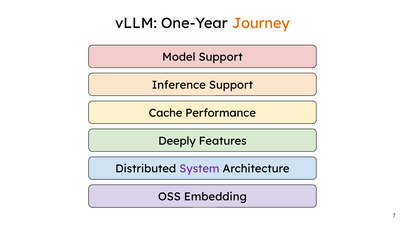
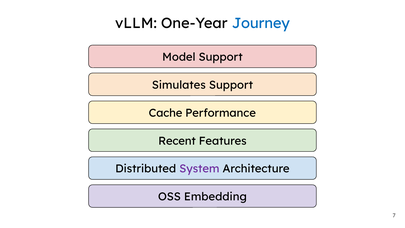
Journey colour: orange -> blue
Inference: Inference -> Simulates
Deeply: Deeply -> Recent
